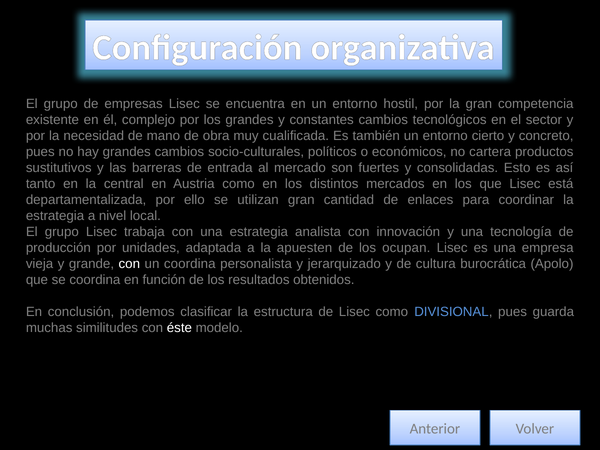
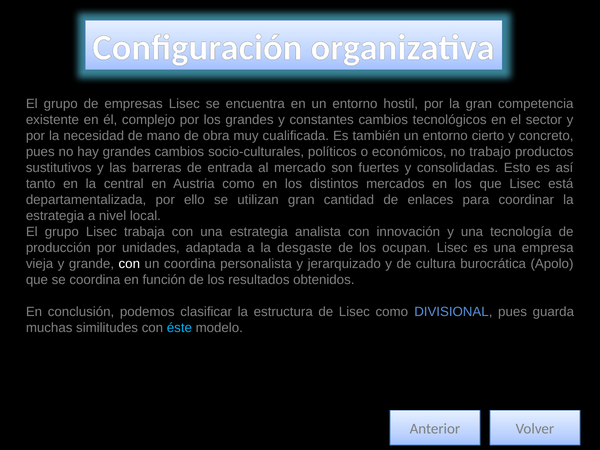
cartera: cartera -> trabajo
apuesten: apuesten -> desgaste
éste colour: white -> light blue
